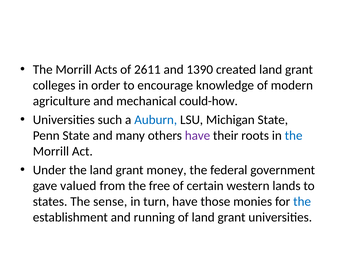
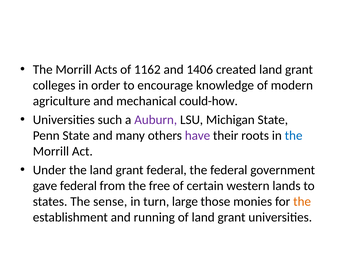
2611: 2611 -> 1162
1390: 1390 -> 1406
Auburn colour: blue -> purple
grant money: money -> federal
gave valued: valued -> federal
turn have: have -> large
the at (302, 201) colour: blue -> orange
